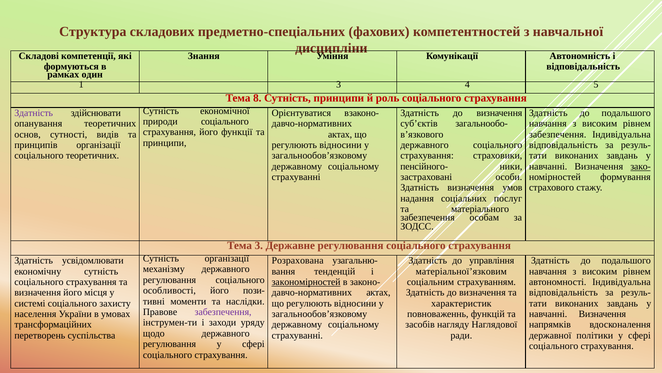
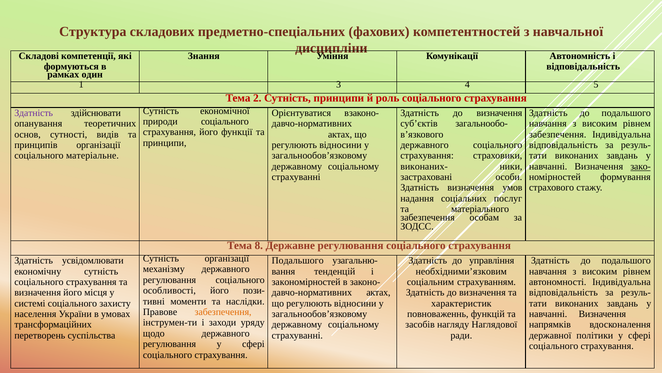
8: 8 -> 2
соціального теоретичних: теоретичних -> матеріальне
пенсійного-: пенсійного- -> виконаних-
Тема 3: 3 -> 8
Розрахована at (298, 260): Розрахована -> Подальшого
матеріальної’язковим: матеріальної’язковим -> необхідними’язковим
закономірностей underline: present -> none
забезпечення at (223, 312) colour: purple -> orange
